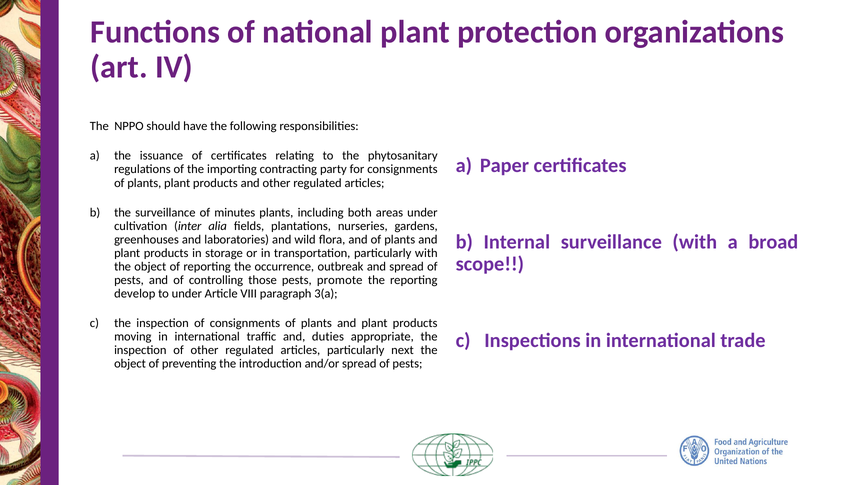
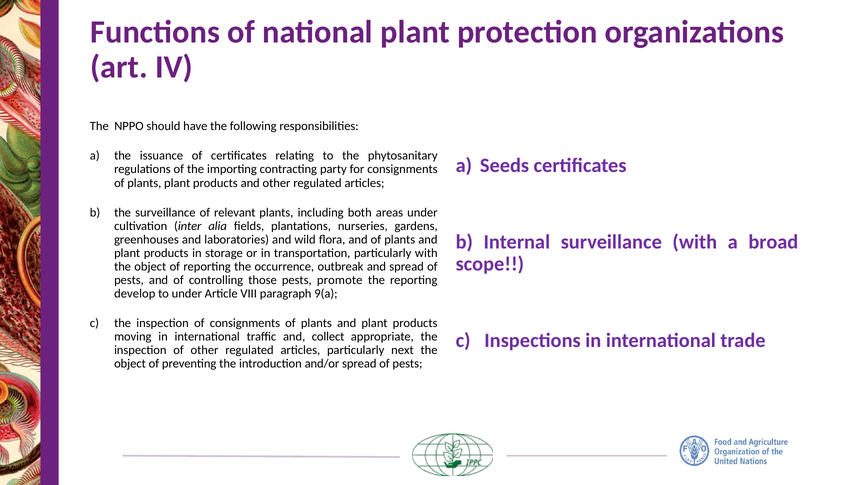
Paper: Paper -> Seeds
minutes: minutes -> relevant
3(a: 3(a -> 9(a
duties: duties -> collect
